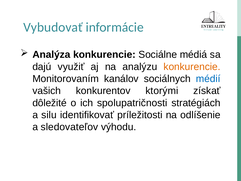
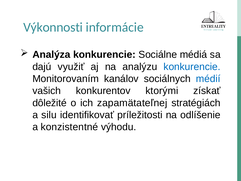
Vybudovať: Vybudovať -> Výkonnosti
konkurencie at (192, 67) colour: orange -> blue
spolupatričnosti: spolupatričnosti -> zapamätateľnej
sledovateľov: sledovateľov -> konzistentné
